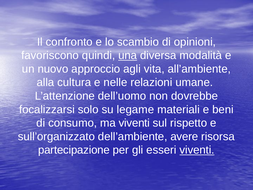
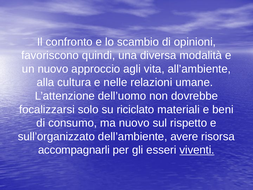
una underline: present -> none
legame: legame -> riciclato
ma viventi: viventi -> nuovo
partecipazione: partecipazione -> accompagnarli
